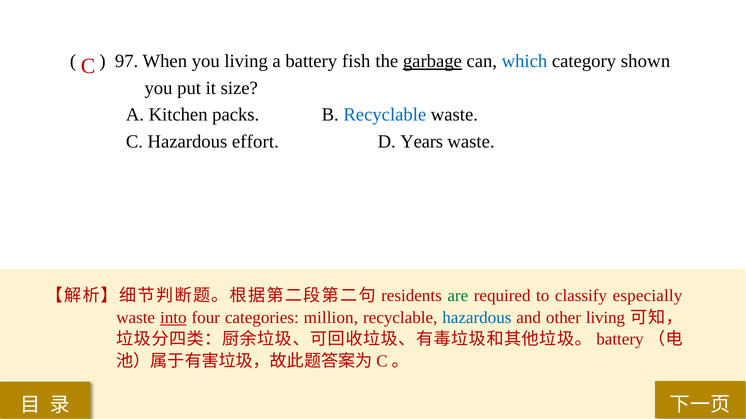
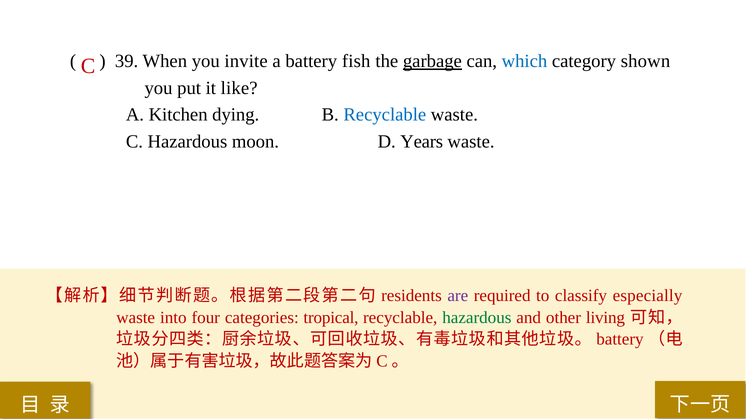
97: 97 -> 39
you living: living -> invite
size: size -> like
packs: packs -> dying
effort: effort -> moon
are colour: green -> purple
into underline: present -> none
million: million -> tropical
hazardous at (477, 318) colour: blue -> green
